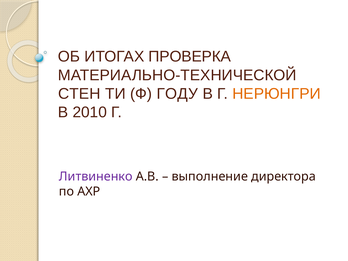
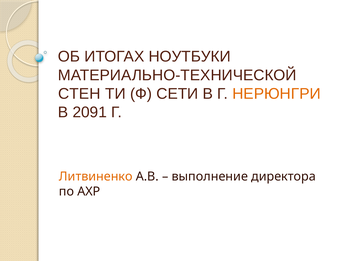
ПРОВЕРКА: ПРОВЕРКА -> НОУТБУКИ
ГОДУ: ГОДУ -> СЕТИ
2010: 2010 -> 2091
Литвиненко colour: purple -> orange
